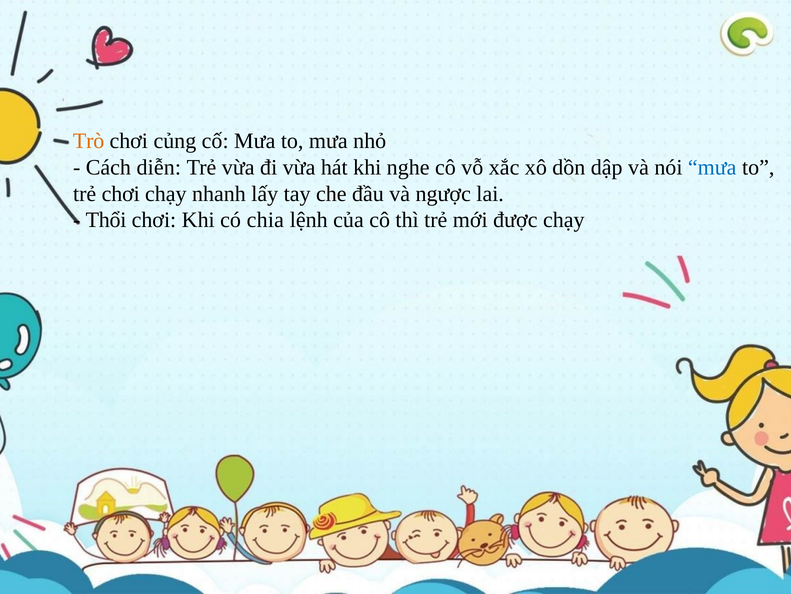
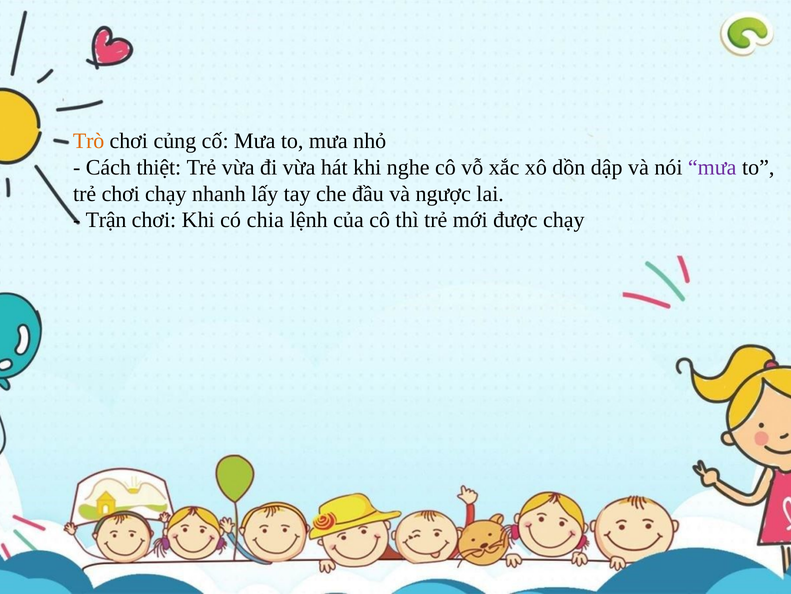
diễn: diễn -> thiệt
mưa at (712, 167) colour: blue -> purple
Thổi: Thổi -> Trận
